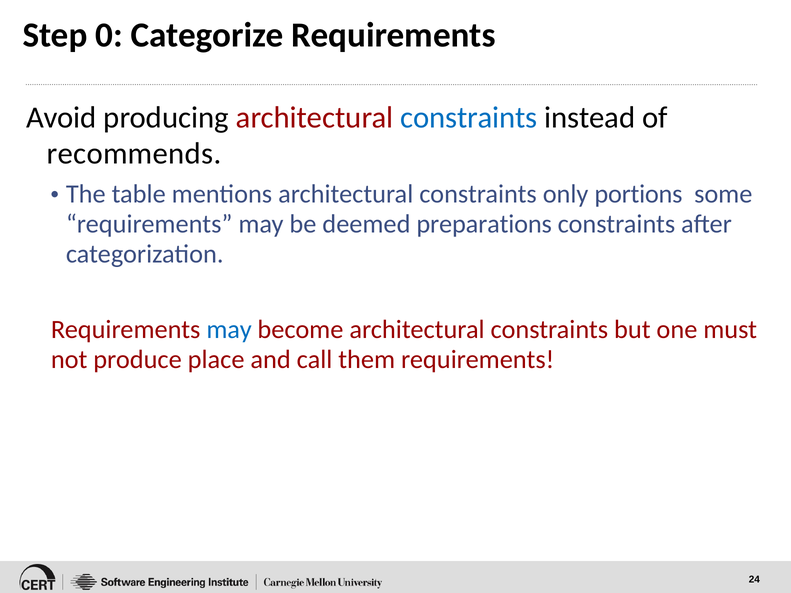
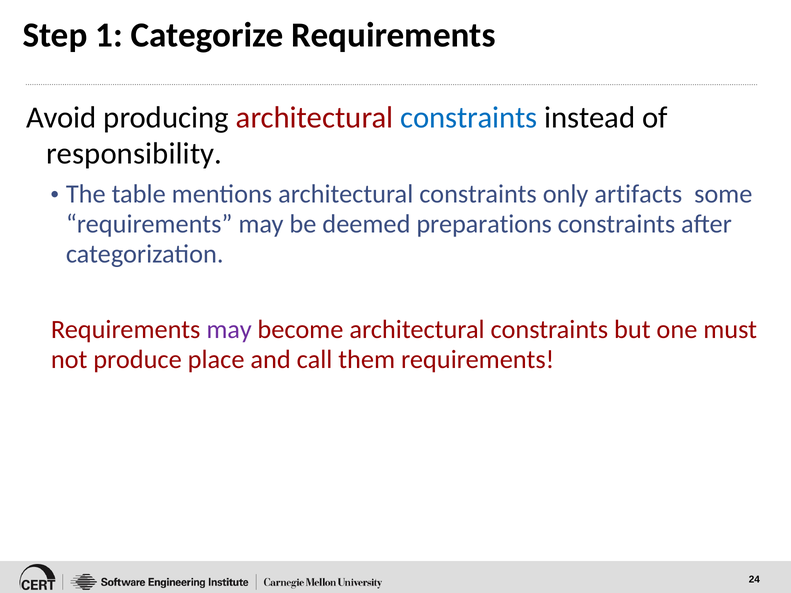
0: 0 -> 1
recommends: recommends -> responsibility
portions: portions -> artifacts
may at (229, 330) colour: blue -> purple
